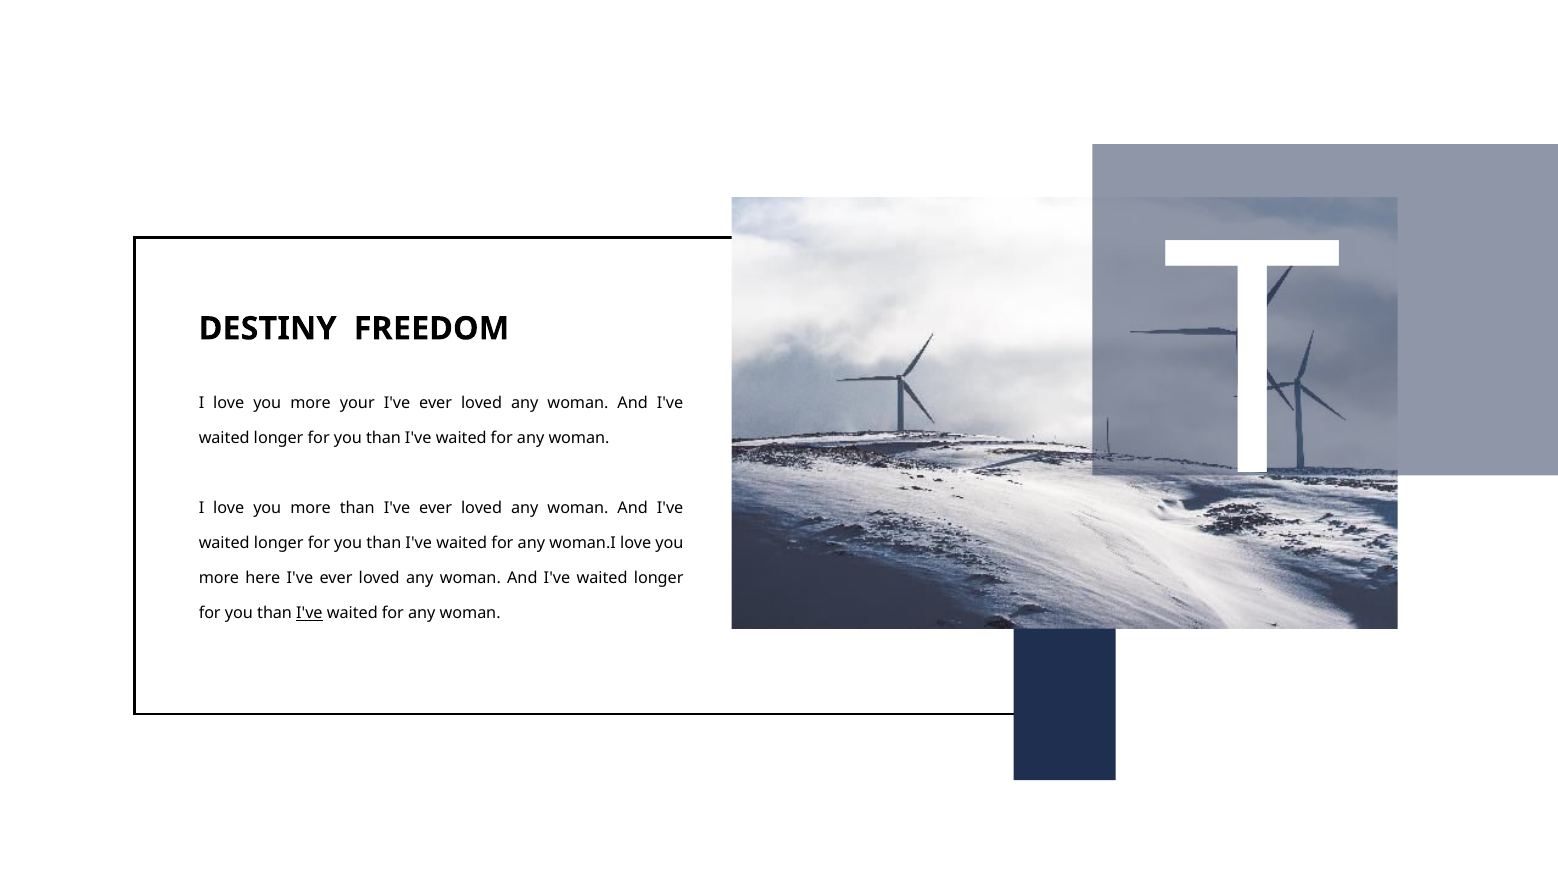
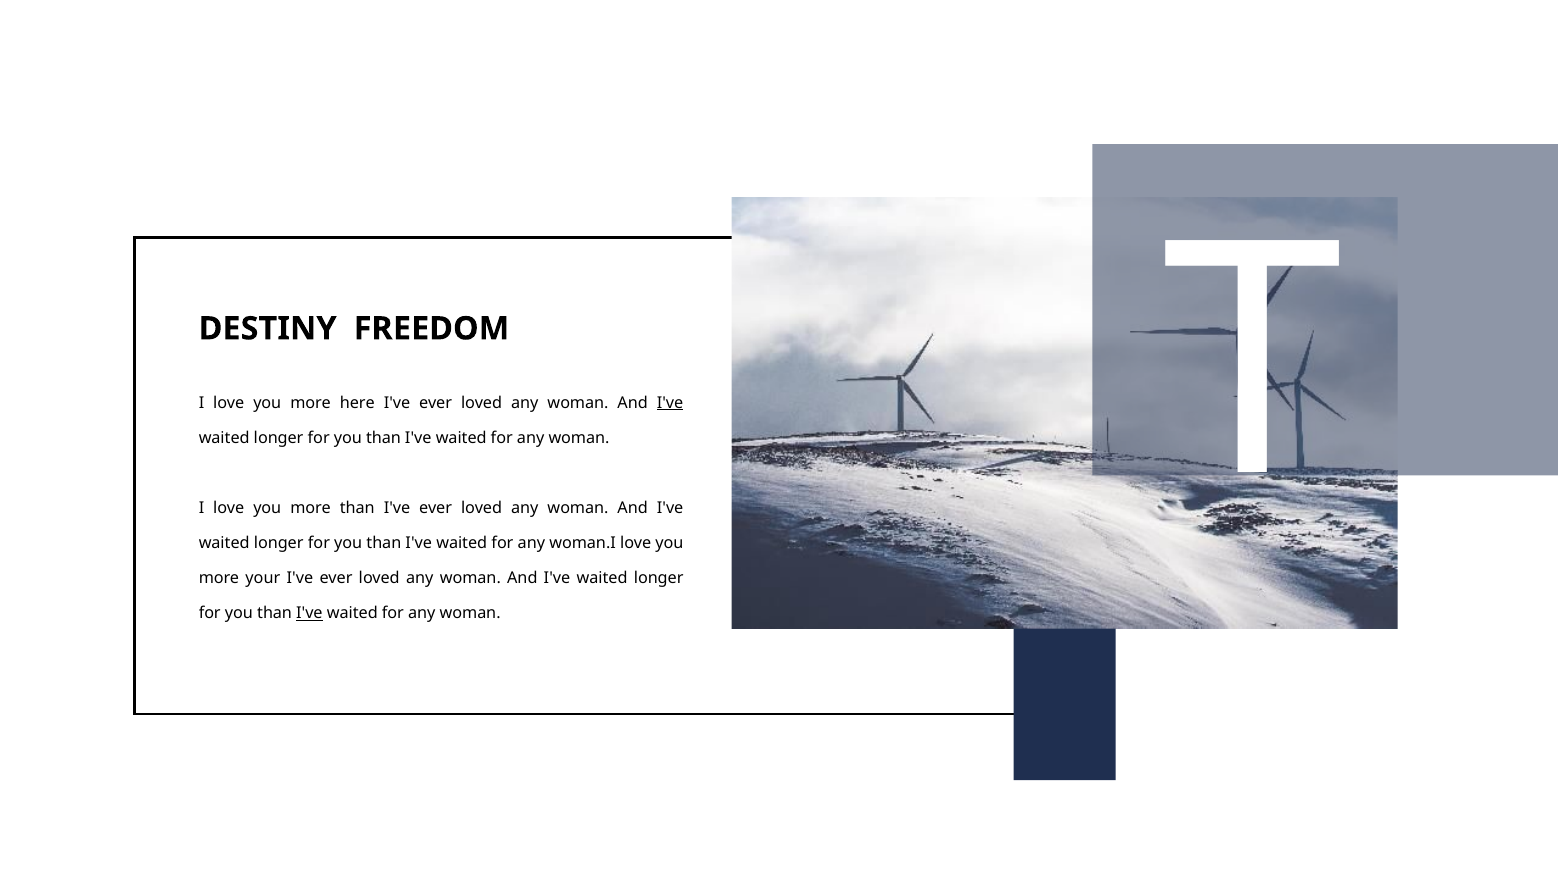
your: your -> here
I've at (670, 403) underline: none -> present
here: here -> your
